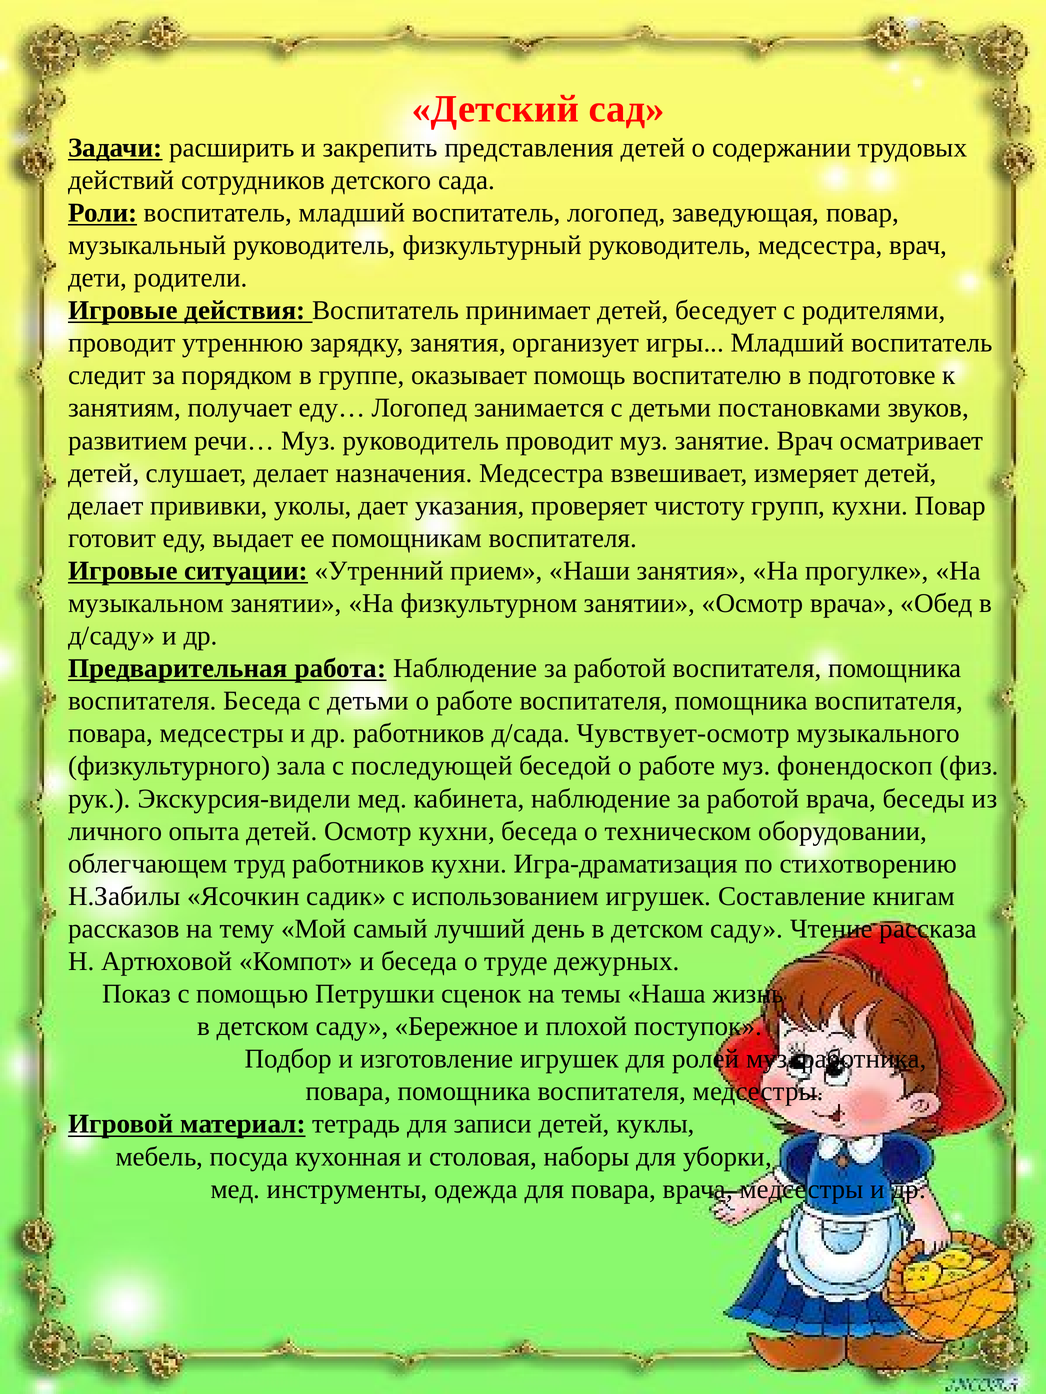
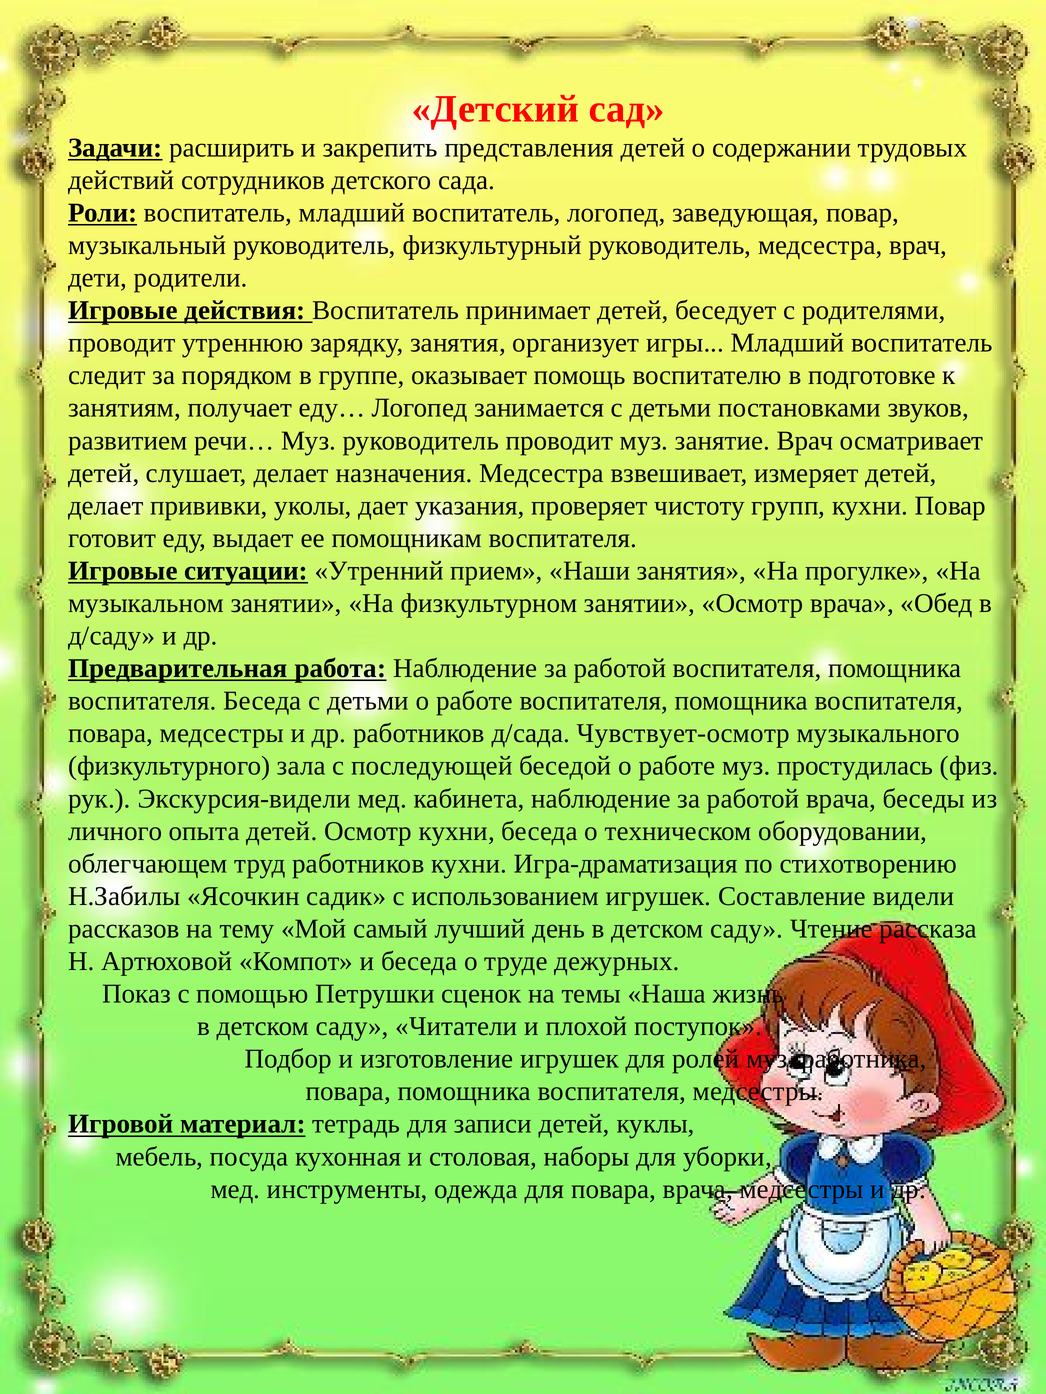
фонендоскоп: фонендоскоп -> простудилась
книгам: книгам -> видели
Бережное: Бережное -> Читатели
